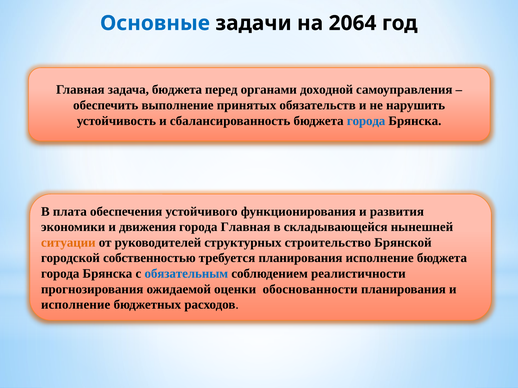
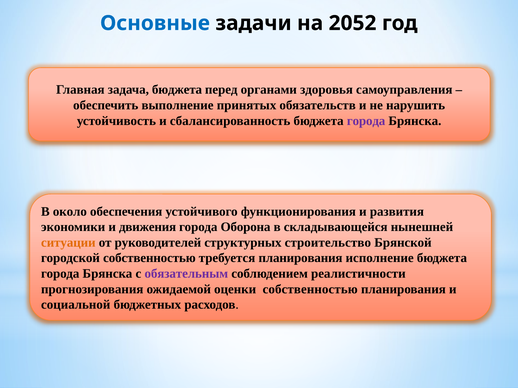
2064: 2064 -> 2052
доходной: доходной -> здоровья
города at (366, 121) colour: blue -> purple
плата: плата -> около
города Главная: Главная -> Оборона
обязательным colour: blue -> purple
оценки обоснованности: обоснованности -> собственностью
исполнение at (76, 305): исполнение -> социальной
